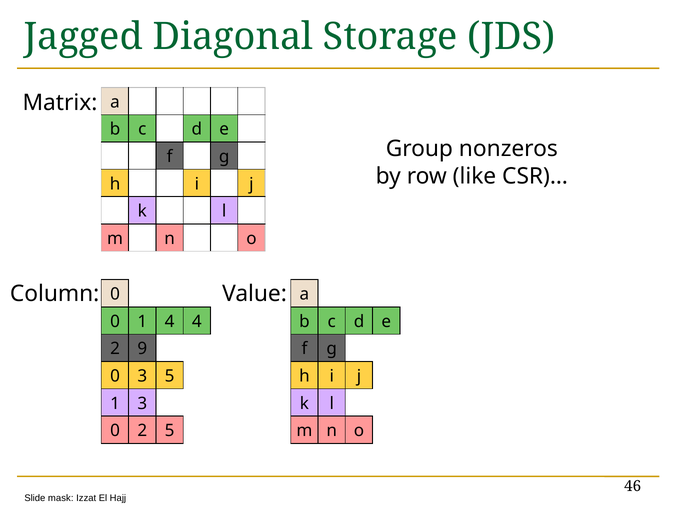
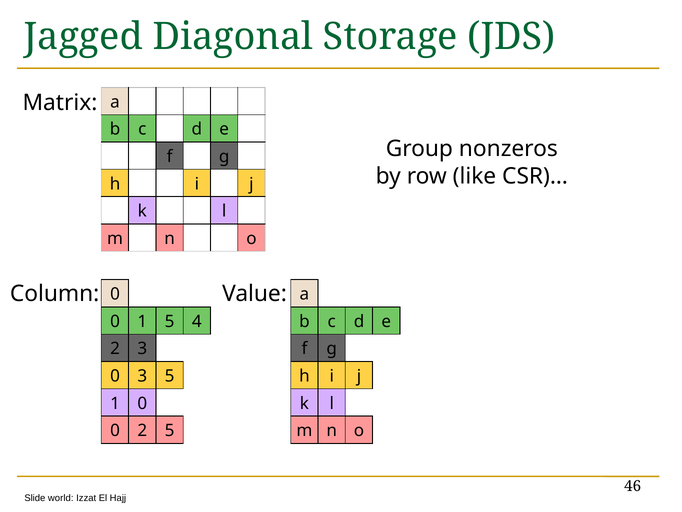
1 4: 4 -> 5
2 9: 9 -> 3
1 3: 3 -> 0
mask: mask -> world
